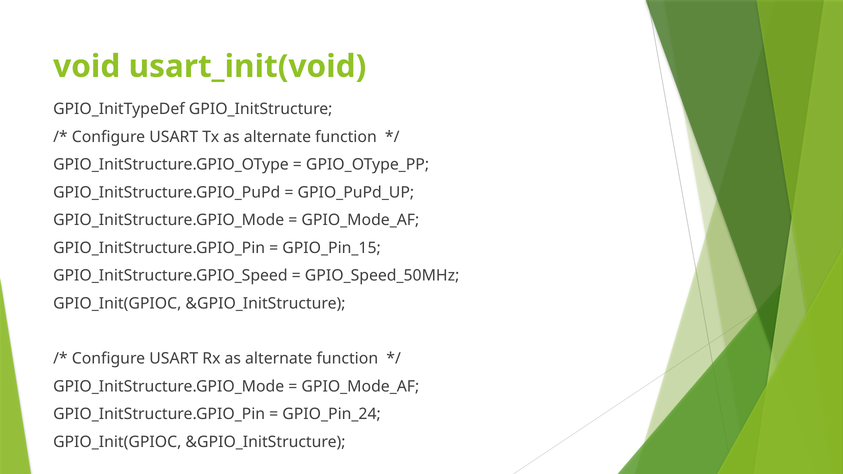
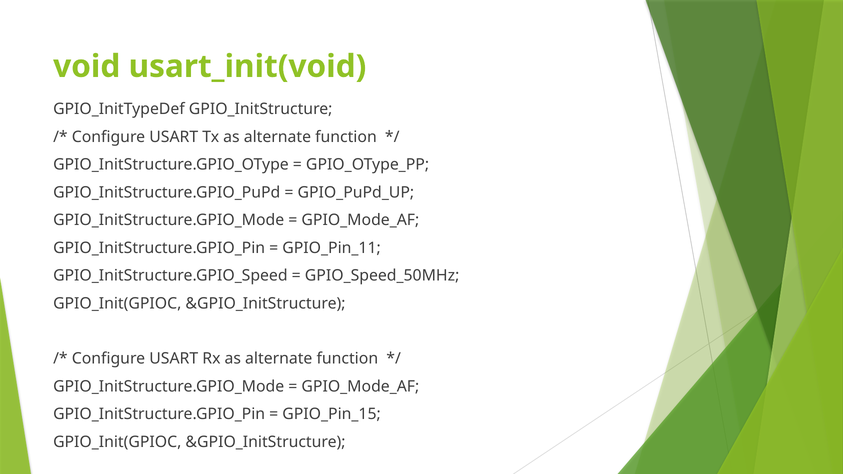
GPIO_Pin_15: GPIO_Pin_15 -> GPIO_Pin_11
GPIO_Pin_24: GPIO_Pin_24 -> GPIO_Pin_15
